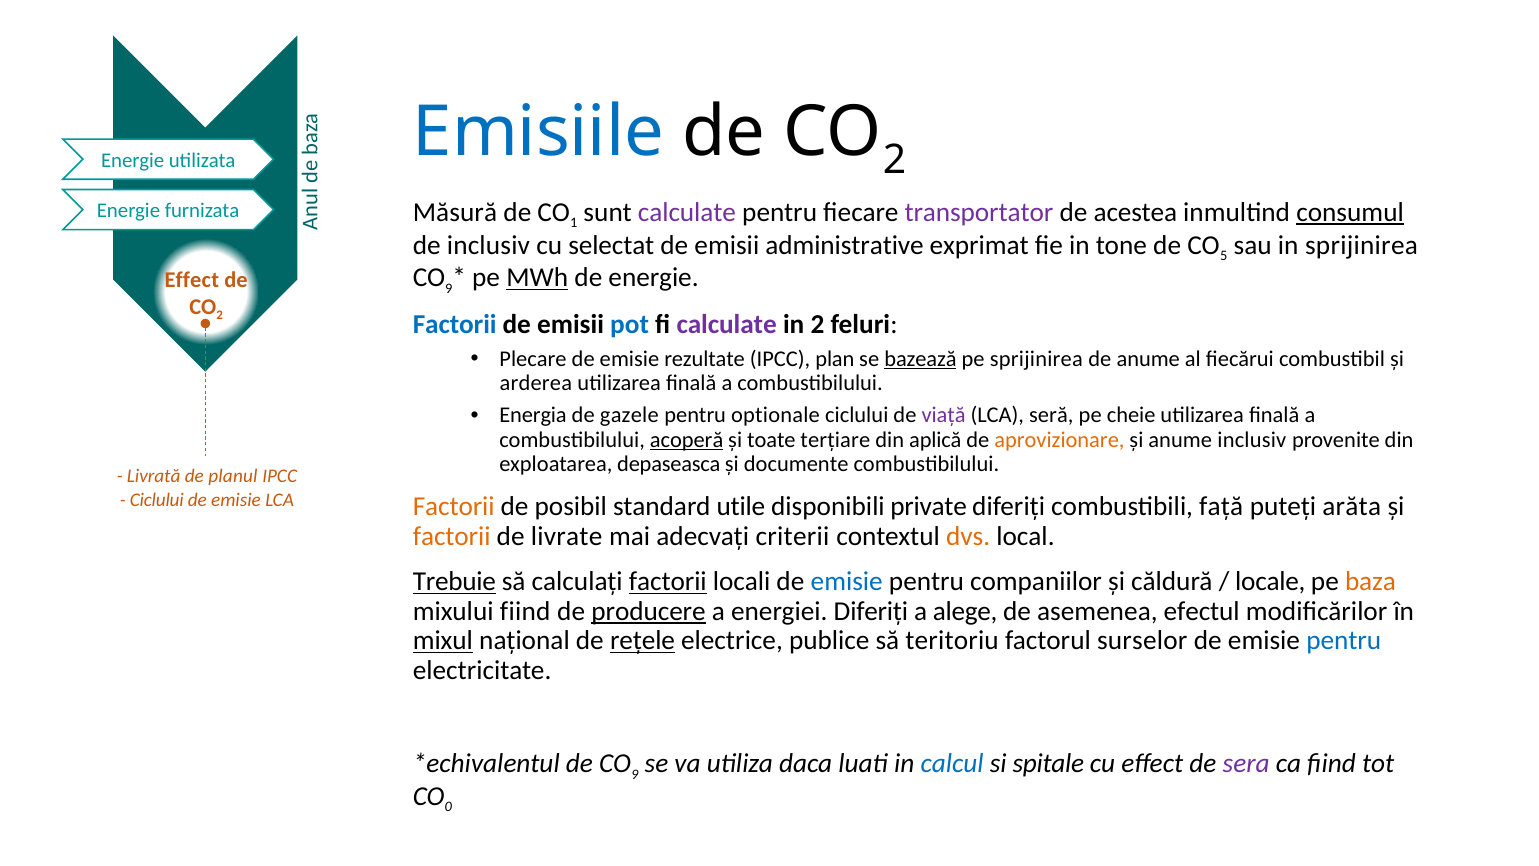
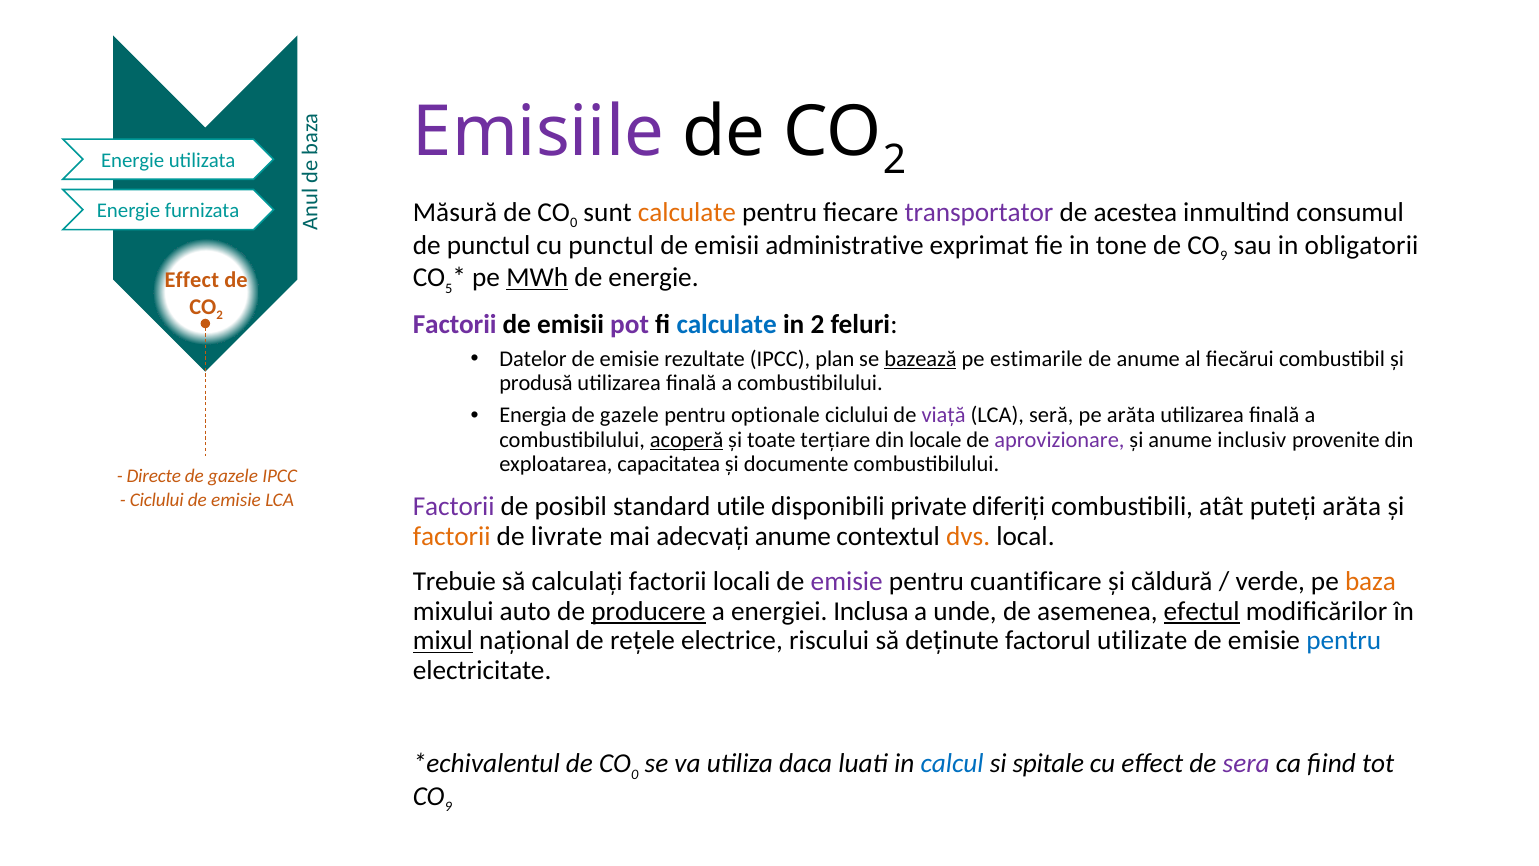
Emisiile colour: blue -> purple
1 at (574, 223): 1 -> 0
calculate at (687, 212) colour: purple -> orange
consumul underline: present -> none
de inclusiv: inclusiv -> punctul
cu selectat: selectat -> punctul
5 at (1224, 256): 5 -> 9
in sprijinirea: sprijinirea -> obligatorii
9 at (449, 288): 9 -> 5
Factorii at (455, 324) colour: blue -> purple
pot colour: blue -> purple
calculate at (727, 324) colour: purple -> blue
Plecare: Plecare -> Datelor
pe sprijinirea: sprijinirea -> estimarile
arderea: arderea -> produsă
pe cheie: cheie -> arăta
aplică: aplică -> locale
aprovizionare colour: orange -> purple
depaseasca: depaseasca -> capacitatea
Livrată: Livrată -> Directe
planul at (233, 476): planul -> gazele
Factorii at (454, 507) colour: orange -> purple
față: față -> atât
adecvați criterii: criterii -> anume
Trebuie underline: present -> none
factorii at (668, 582) underline: present -> none
emisie at (847, 582) colour: blue -> purple
companiilor: companiilor -> cuantificare
locale: locale -> verde
mixului fiind: fiind -> auto
energiei Diferiți: Diferiți -> Inclusa
alege: alege -> unde
efectul underline: none -> present
rețele underline: present -> none
publice: publice -> riscului
teritoriu: teritoriu -> deținute
surselor: surselor -> utilizate
9 at (635, 774): 9 -> 0
0 at (448, 807): 0 -> 9
